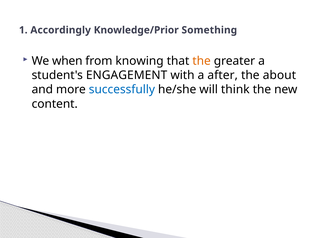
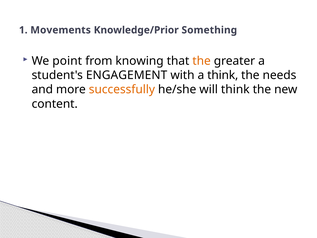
Accordingly: Accordingly -> Movements
when: when -> point
a after: after -> think
about: about -> needs
successfully colour: blue -> orange
